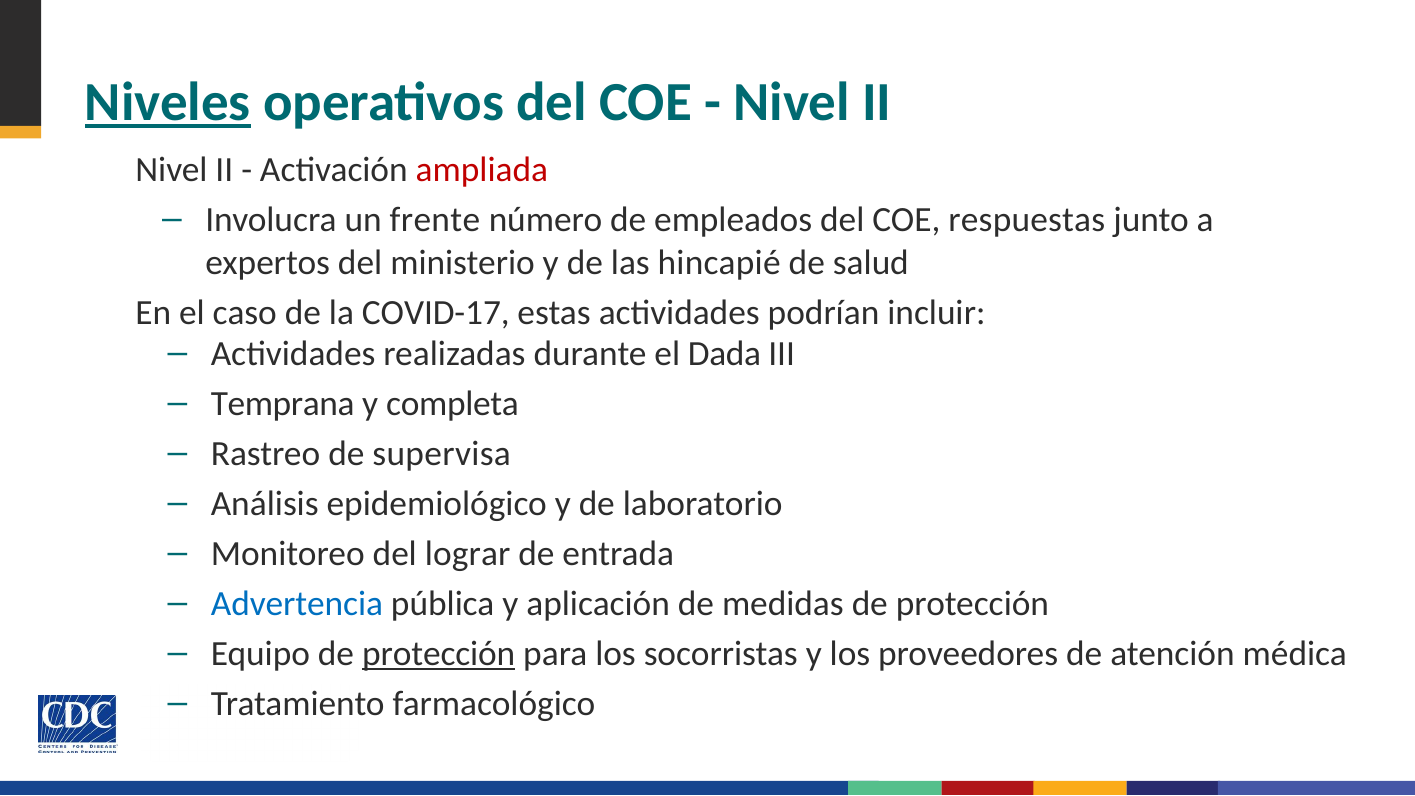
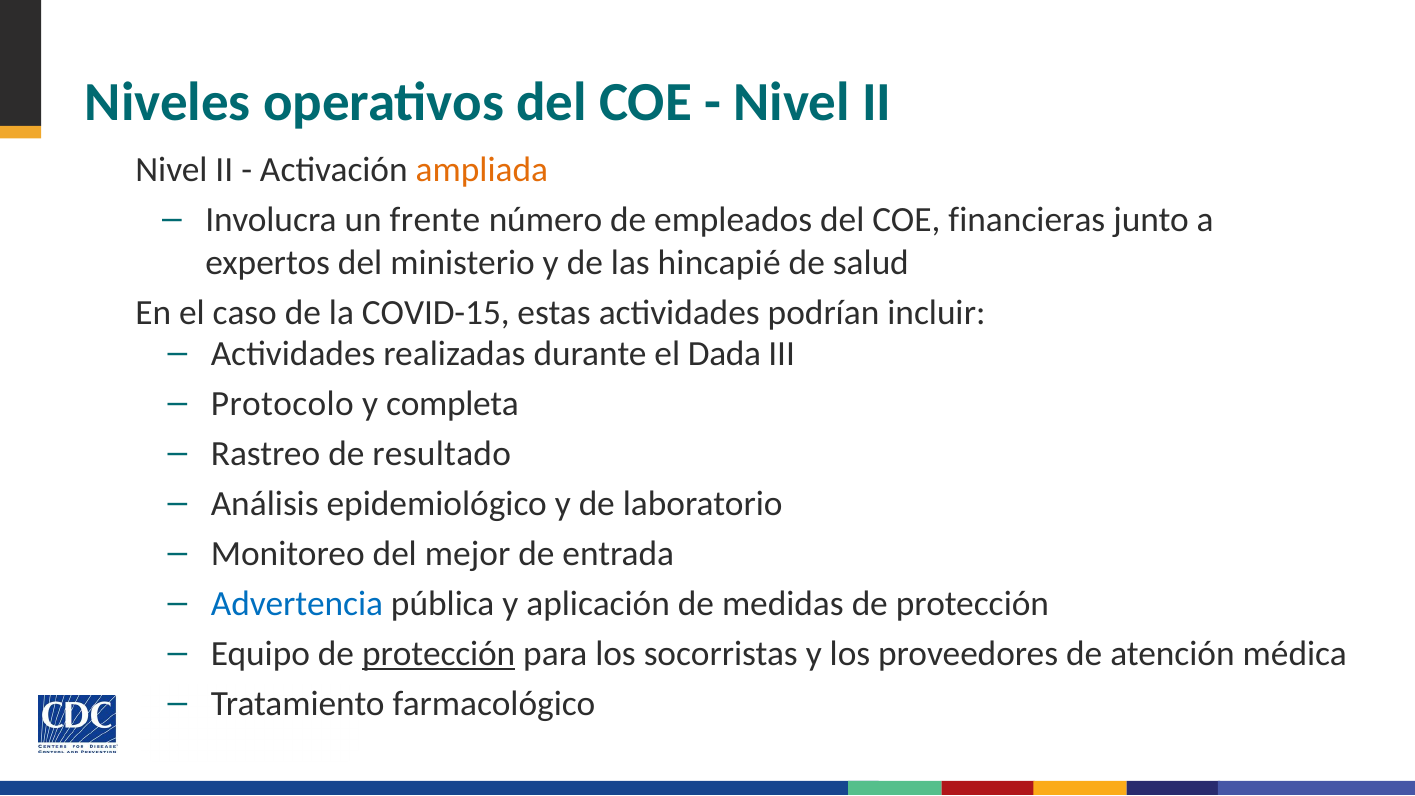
Niveles underline: present -> none
ampliada colour: red -> orange
respuestas: respuestas -> financieras
COVID-17: COVID-17 -> COVID-15
Temprana: Temprana -> Protocolo
supervisa: supervisa -> resultado
lograr: lograr -> mejor
